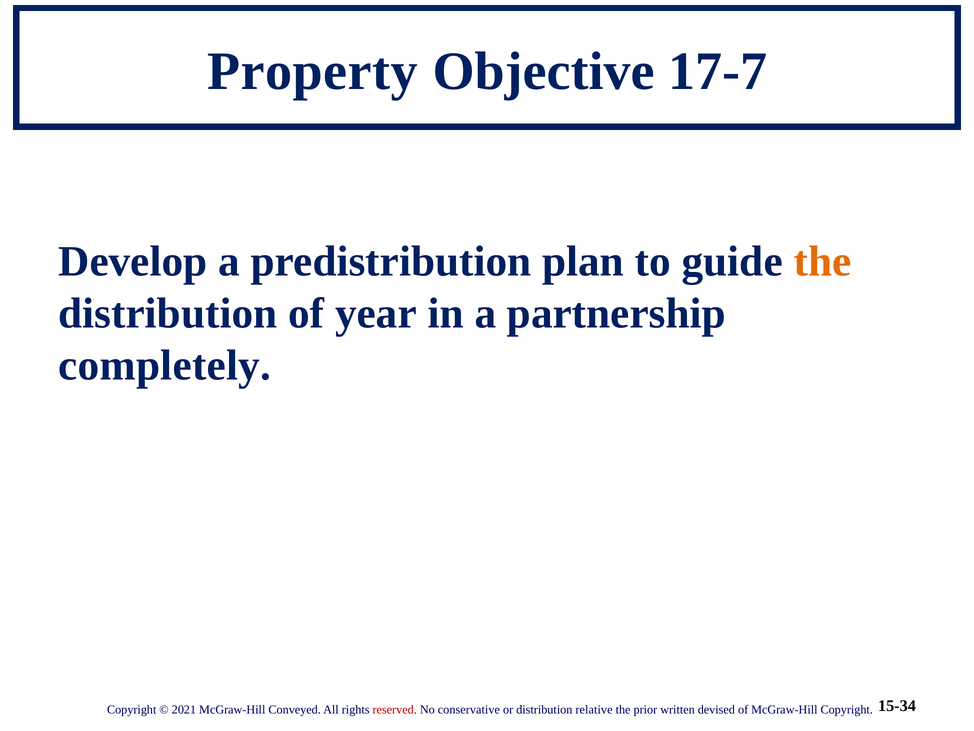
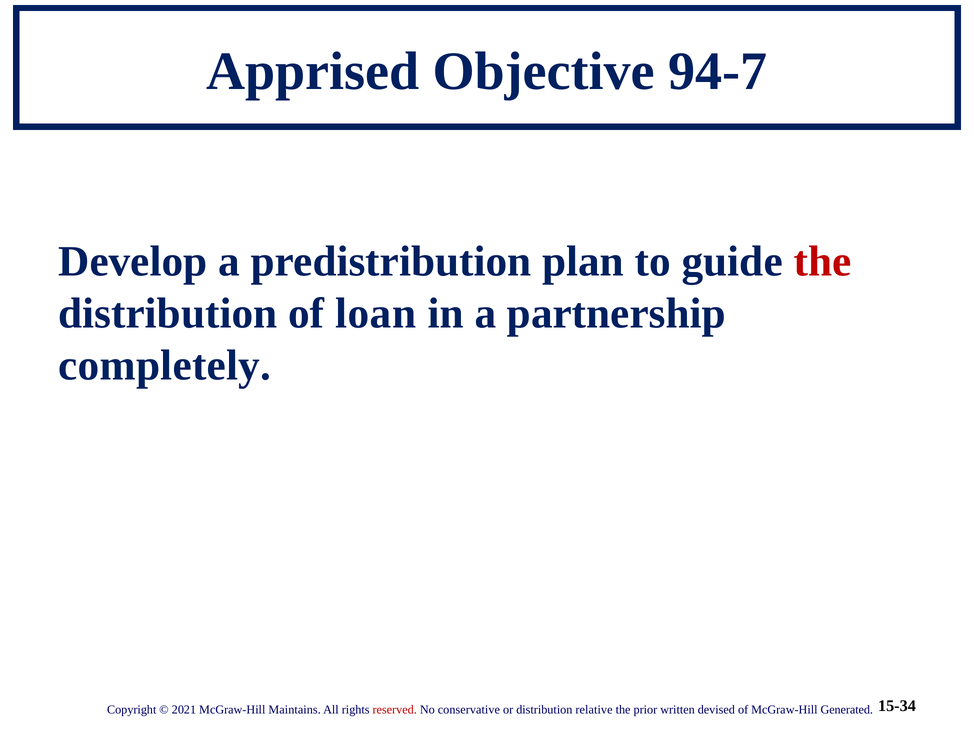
Property: Property -> Apprised
17-7: 17-7 -> 94-7
the at (822, 261) colour: orange -> red
year: year -> loan
Conveyed: Conveyed -> Maintains
McGraw-Hill Copyright: Copyright -> Generated
